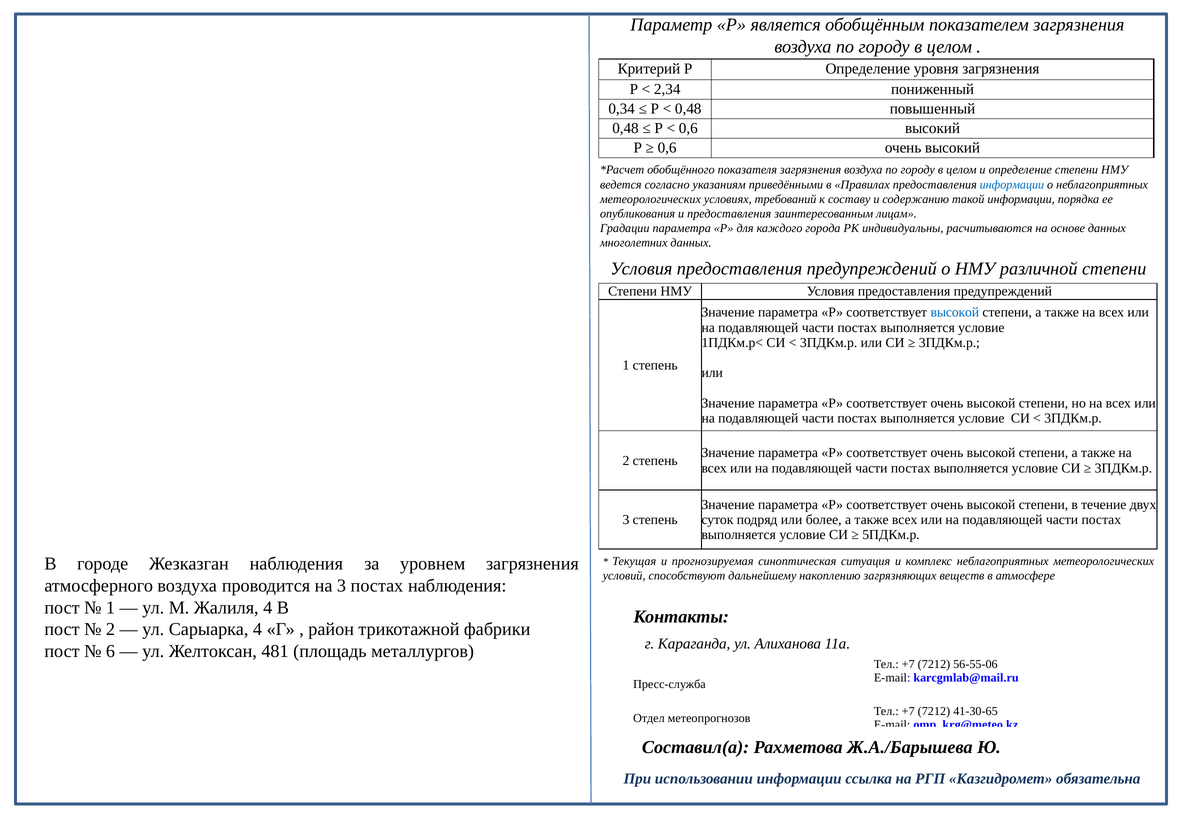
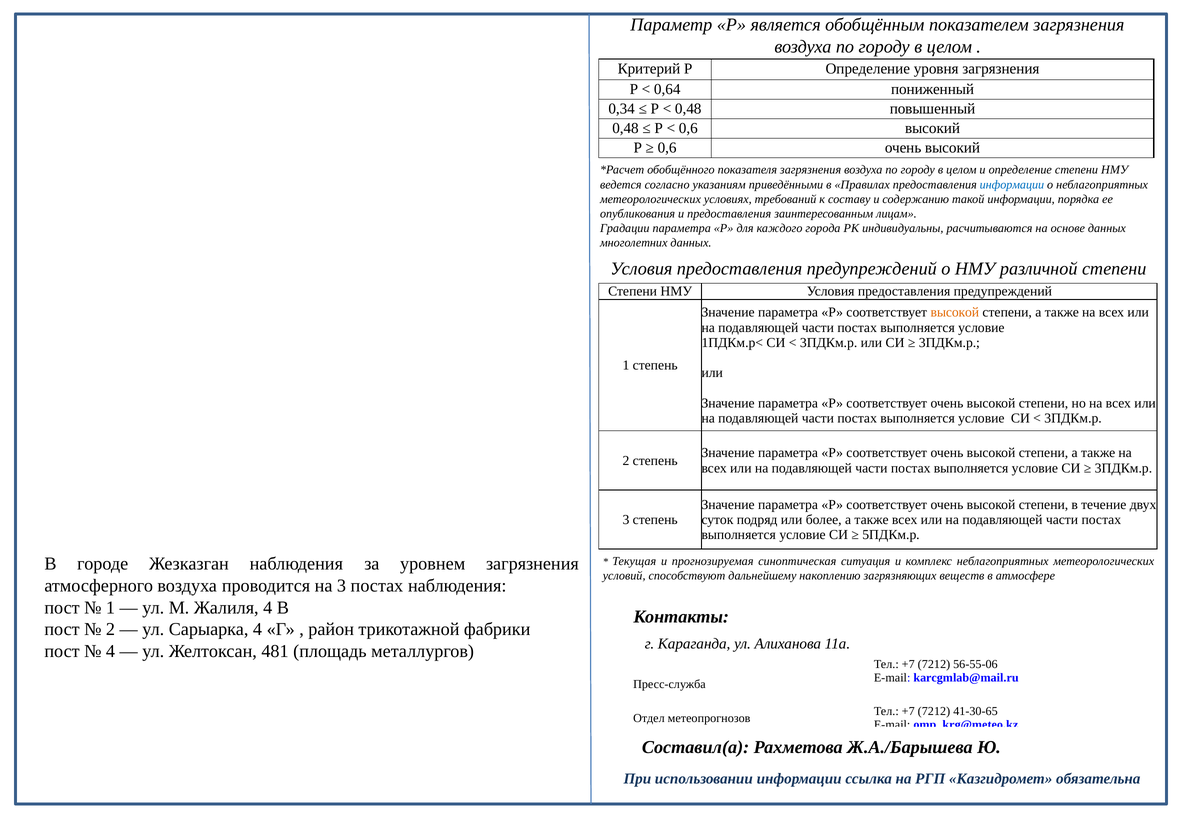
2,34: 2,34 -> 0,64
высокой at (955, 313) colour: blue -> orange
6 at (110, 651): 6 -> 4
